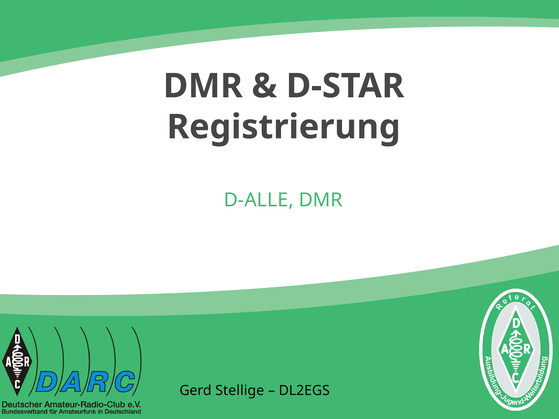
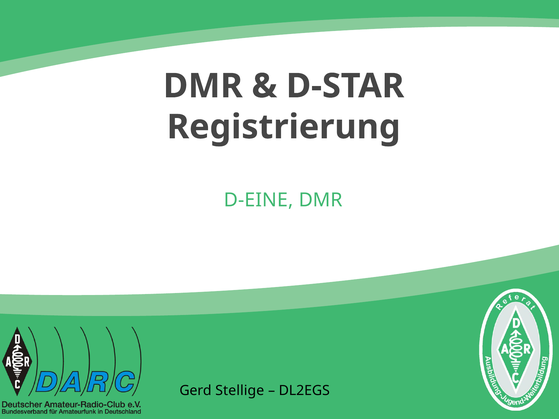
D-ALLE: D-ALLE -> D-EINE
